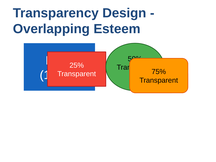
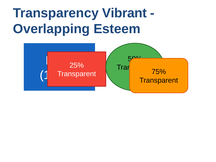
Design: Design -> Vibrant
